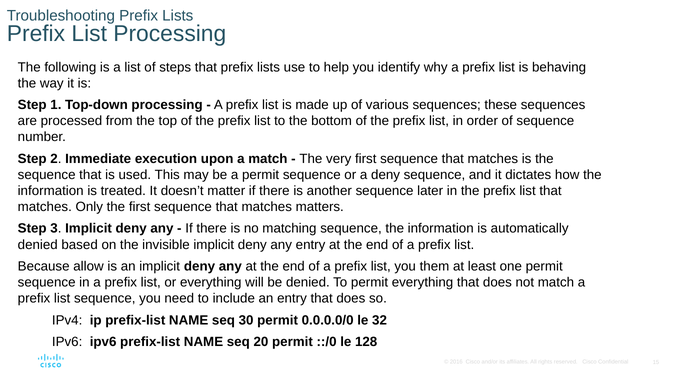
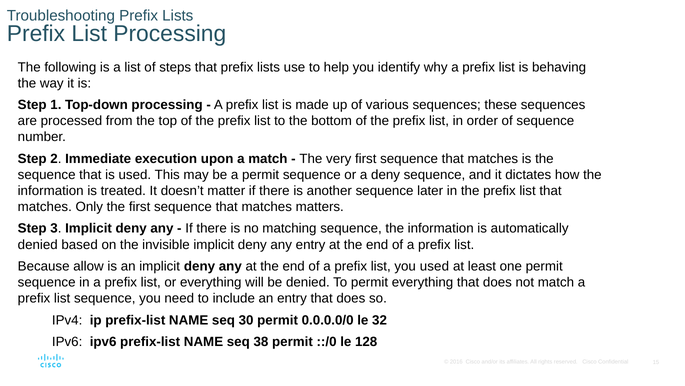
you them: them -> used
20: 20 -> 38
